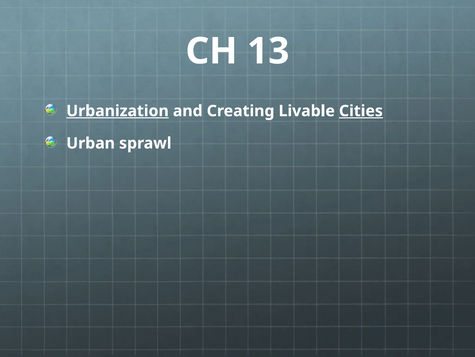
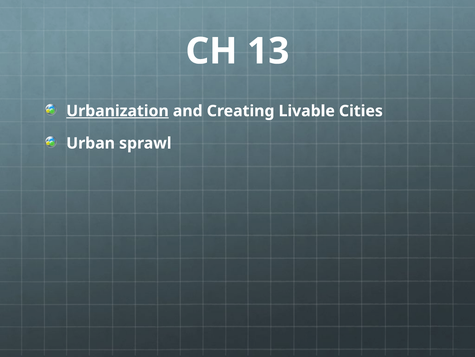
Cities underline: present -> none
